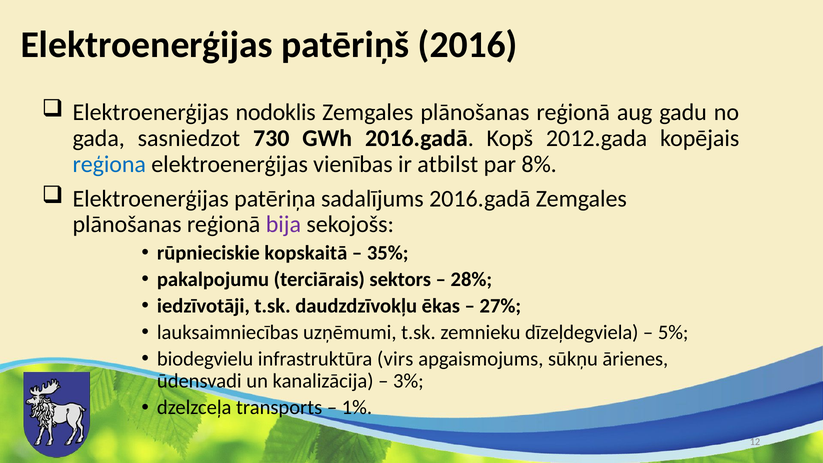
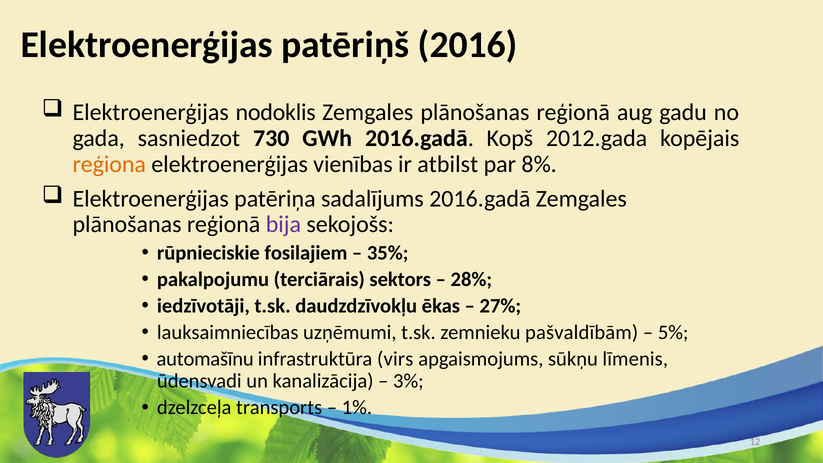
reģiona colour: blue -> orange
kopskaitā: kopskaitā -> fosilajiem
dīzeļdegviela: dīzeļdegviela -> pašvaldībām
biodegvielu: biodegvielu -> automašīnu
ārienes: ārienes -> līmenis
